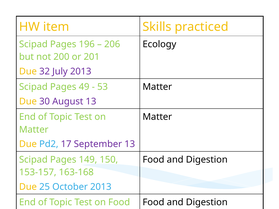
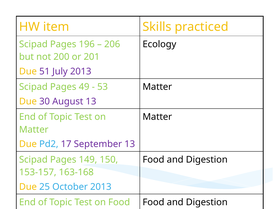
32: 32 -> 51
